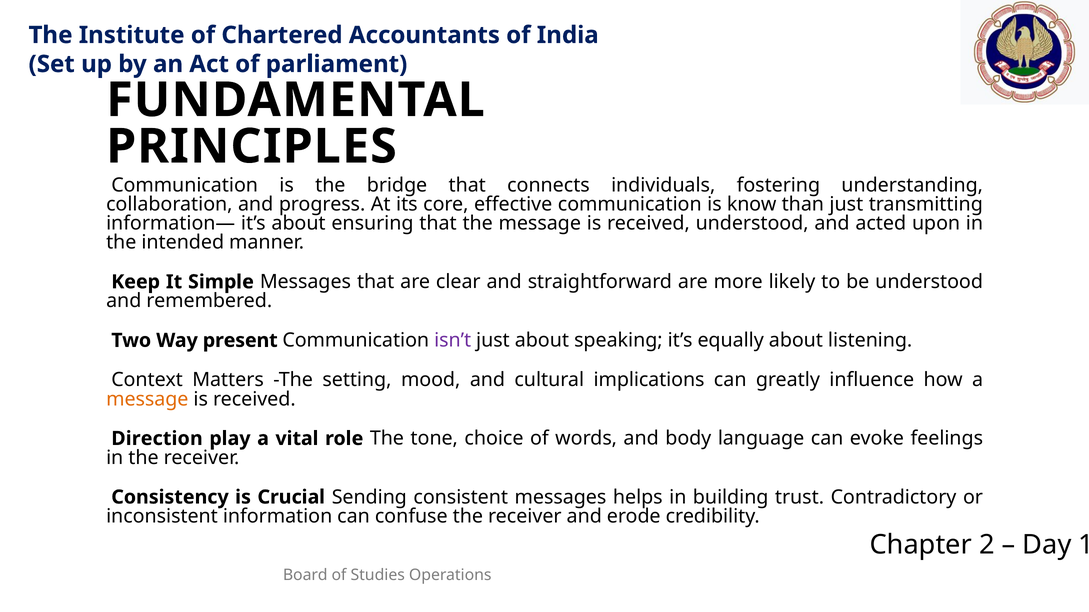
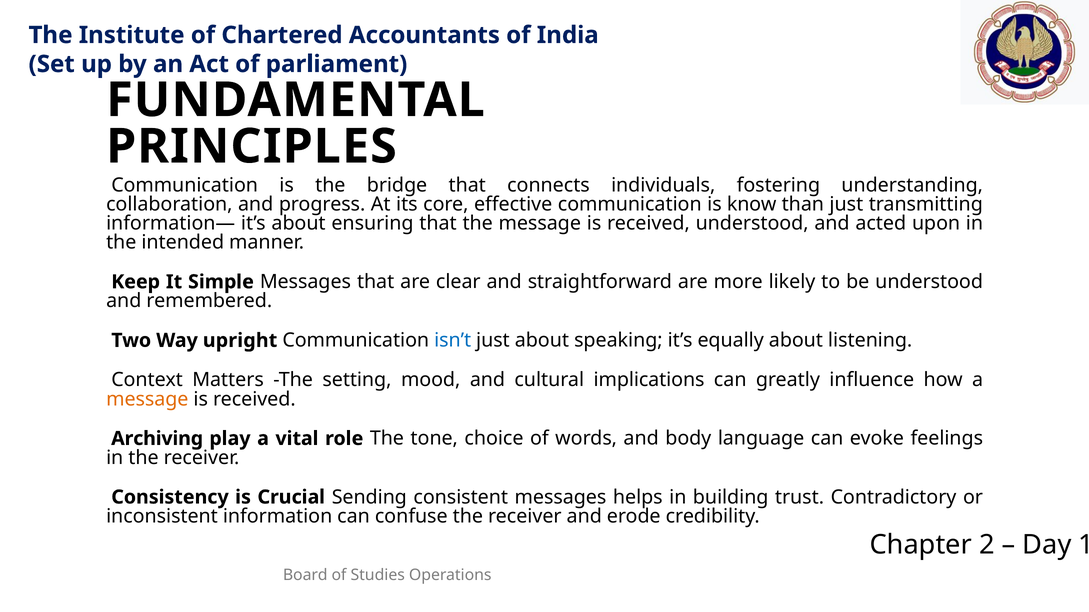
present: present -> upright
isn’t colour: purple -> blue
Direction: Direction -> Archiving
